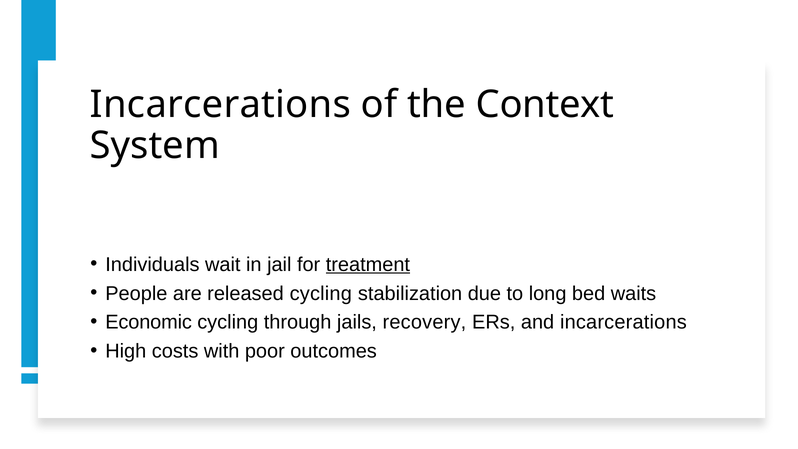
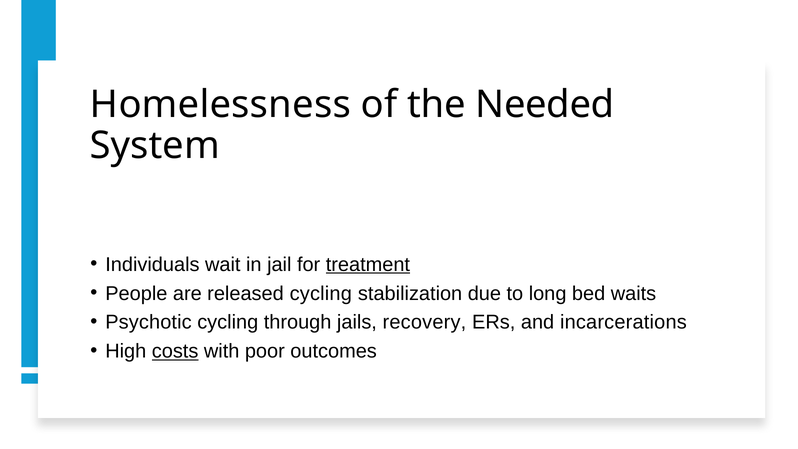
Incarcerations at (220, 104): Incarcerations -> Homelessness
Context: Context -> Needed
Economic: Economic -> Psychotic
costs underline: none -> present
